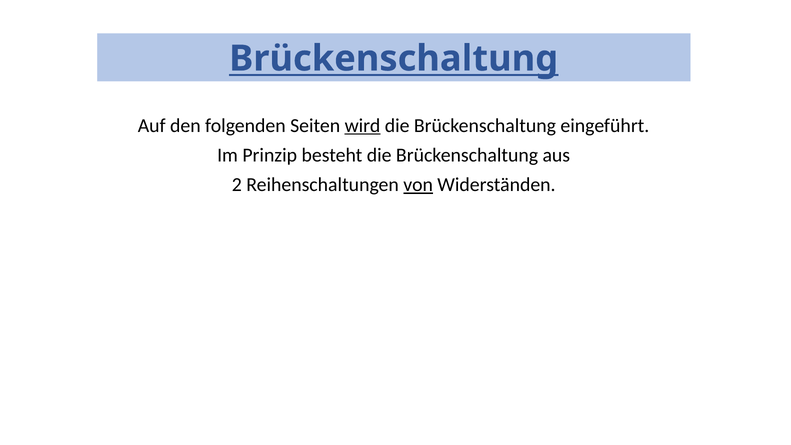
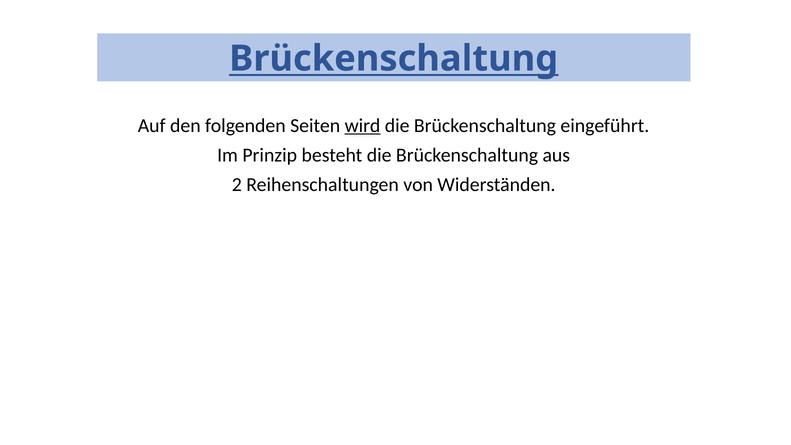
von underline: present -> none
